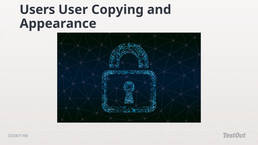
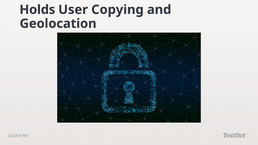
Users: Users -> Holds
Appearance: Appearance -> Geolocation
